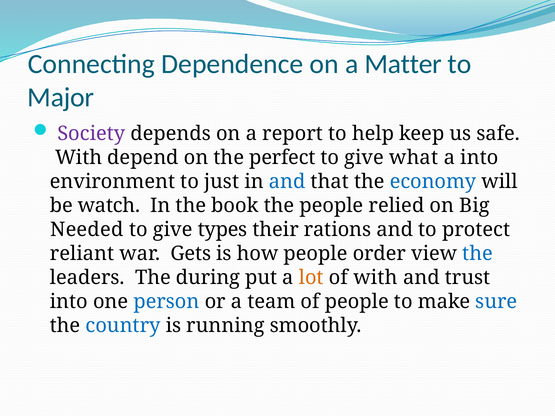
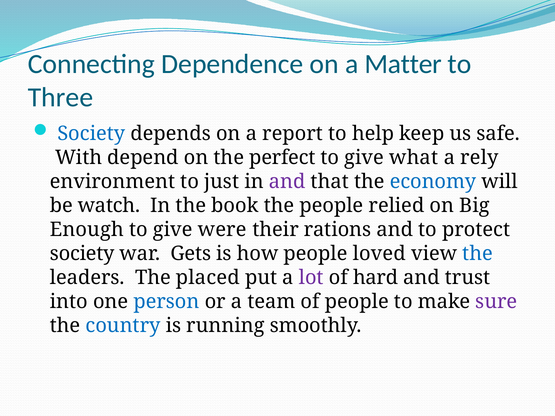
Major: Major -> Three
Society at (91, 134) colour: purple -> blue
a into: into -> rely
and at (287, 182) colour: blue -> purple
Needed: Needed -> Enough
types: types -> were
reliant at (82, 254): reliant -> society
order: order -> loved
during: during -> placed
lot colour: orange -> purple
of with: with -> hard
sure colour: blue -> purple
